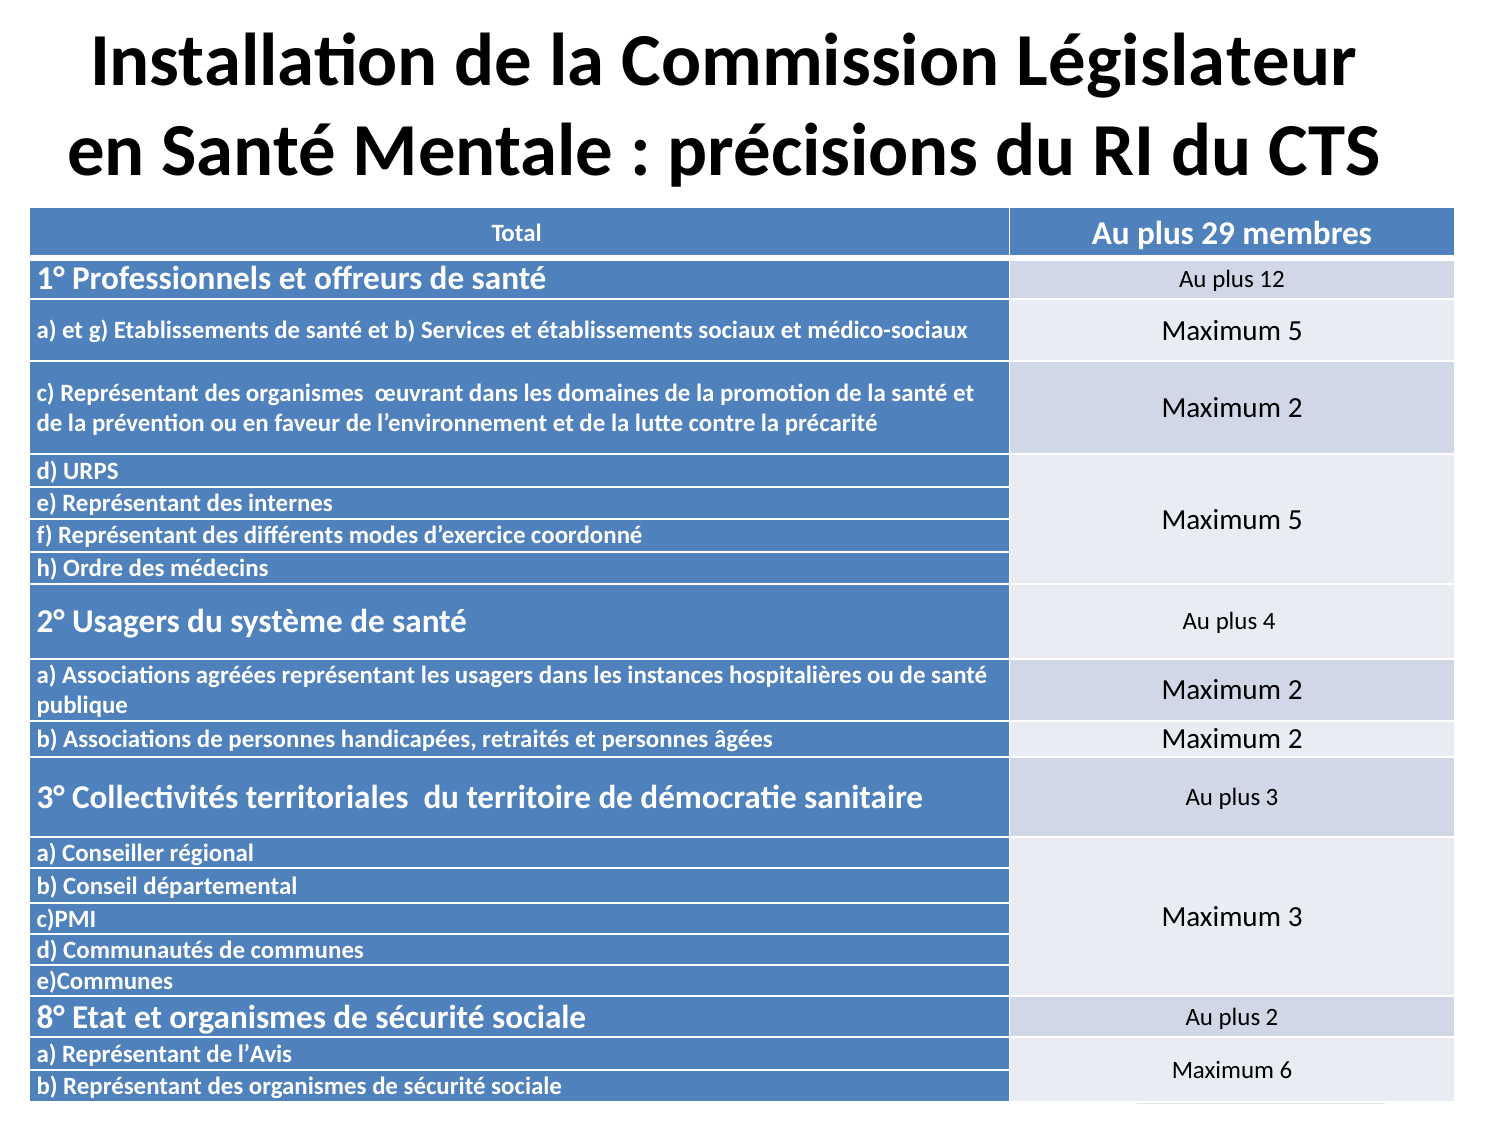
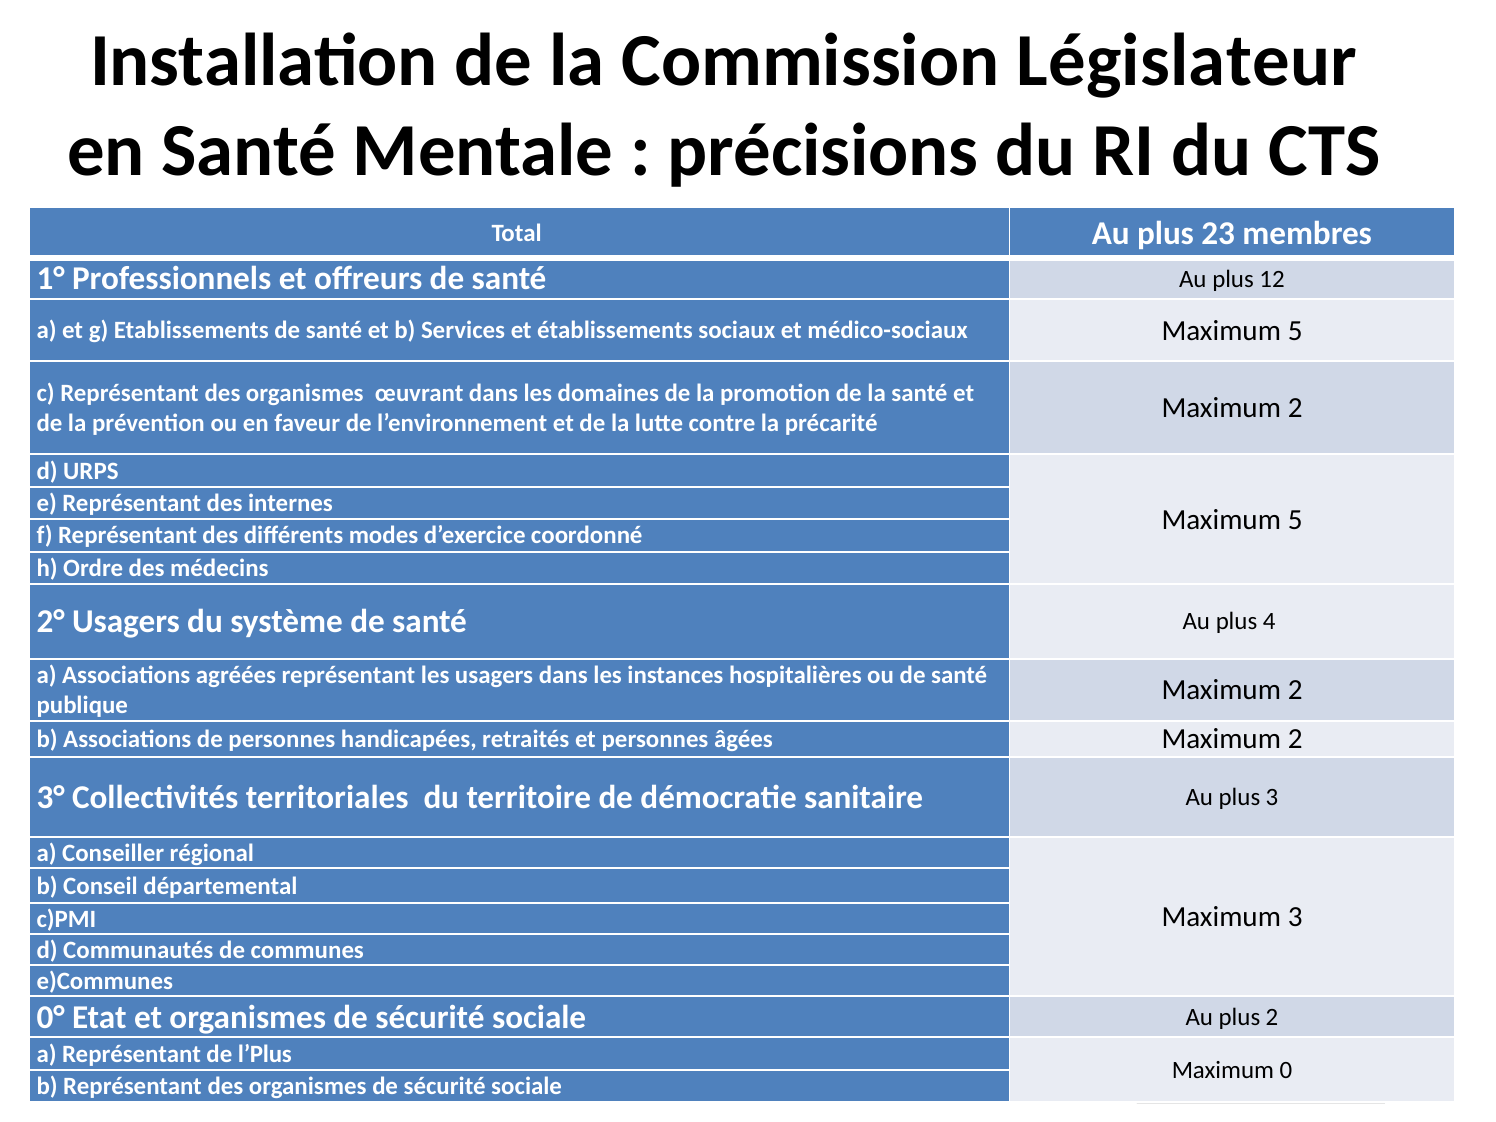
29: 29 -> 23
8°: 8° -> 0°
l’Avis: l’Avis -> l’Plus
6: 6 -> 0
